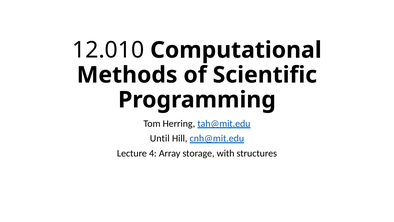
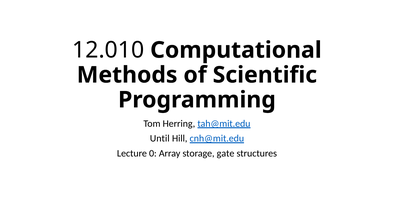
4: 4 -> 0
with: with -> gate
